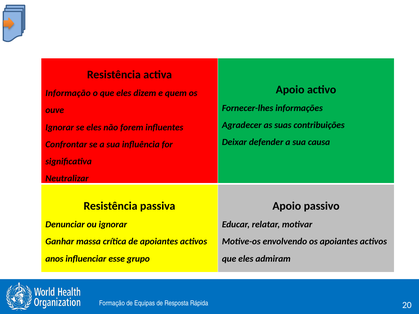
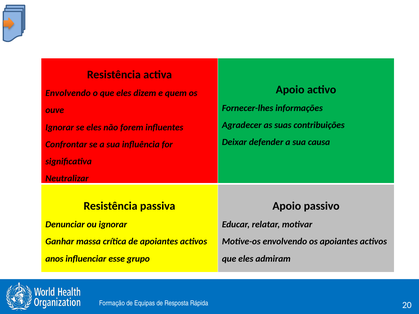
Informação at (68, 93): Informação -> Envolvendo
